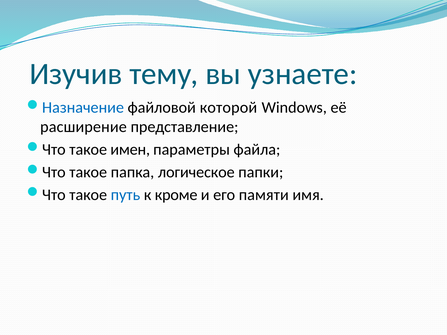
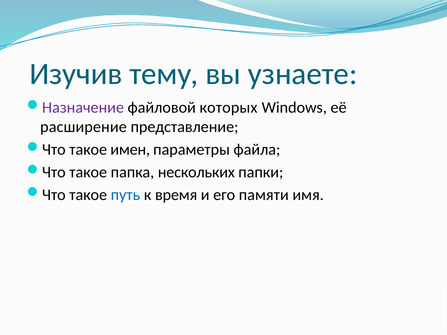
Назначение colour: blue -> purple
которой: которой -> которых
логическое: логическое -> нескольких
кроме: кроме -> время
